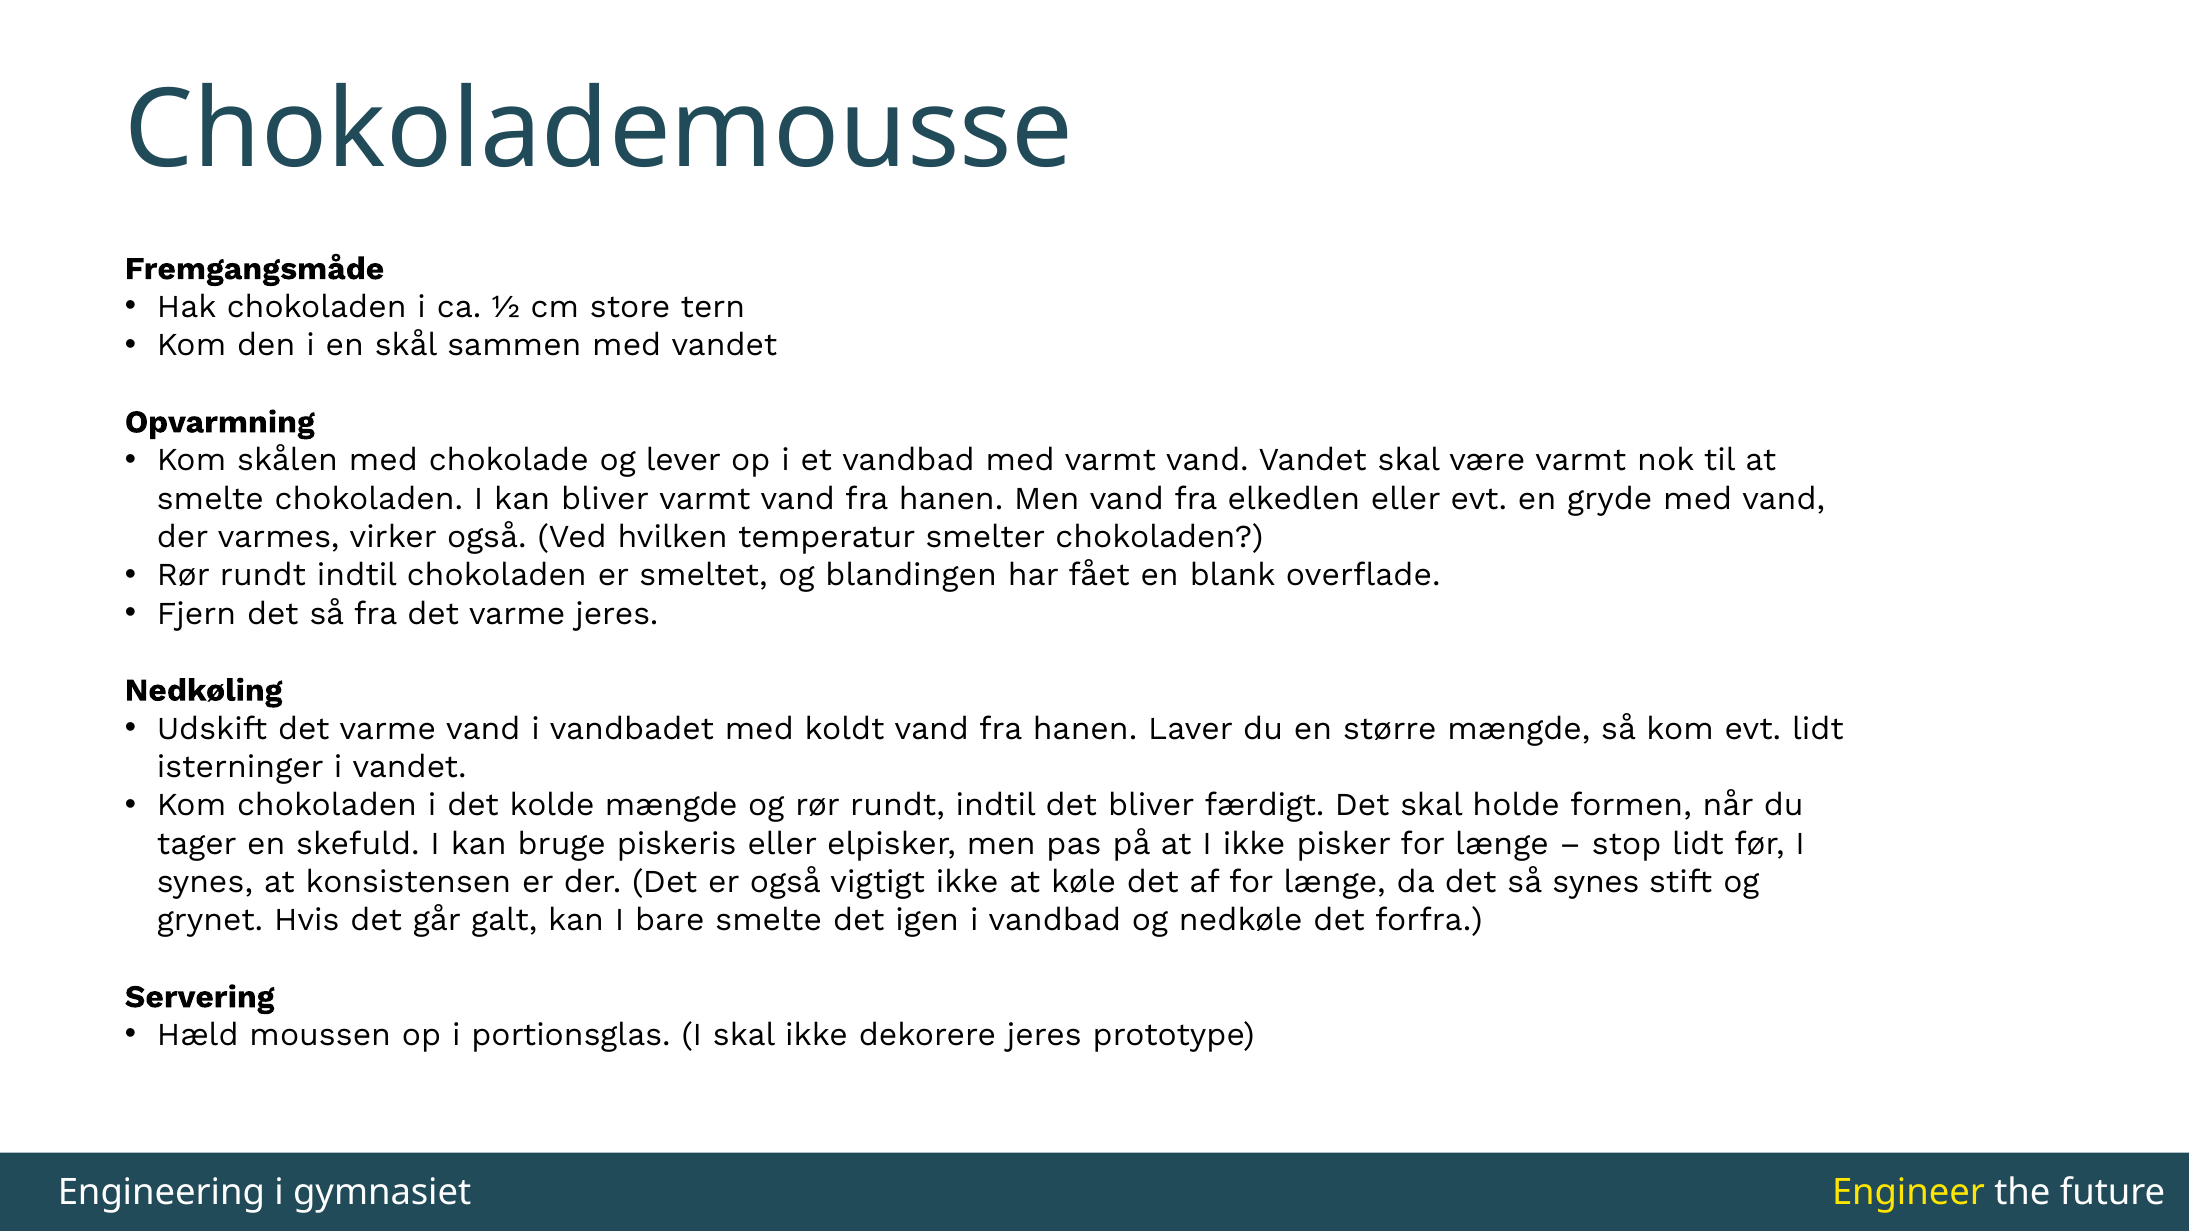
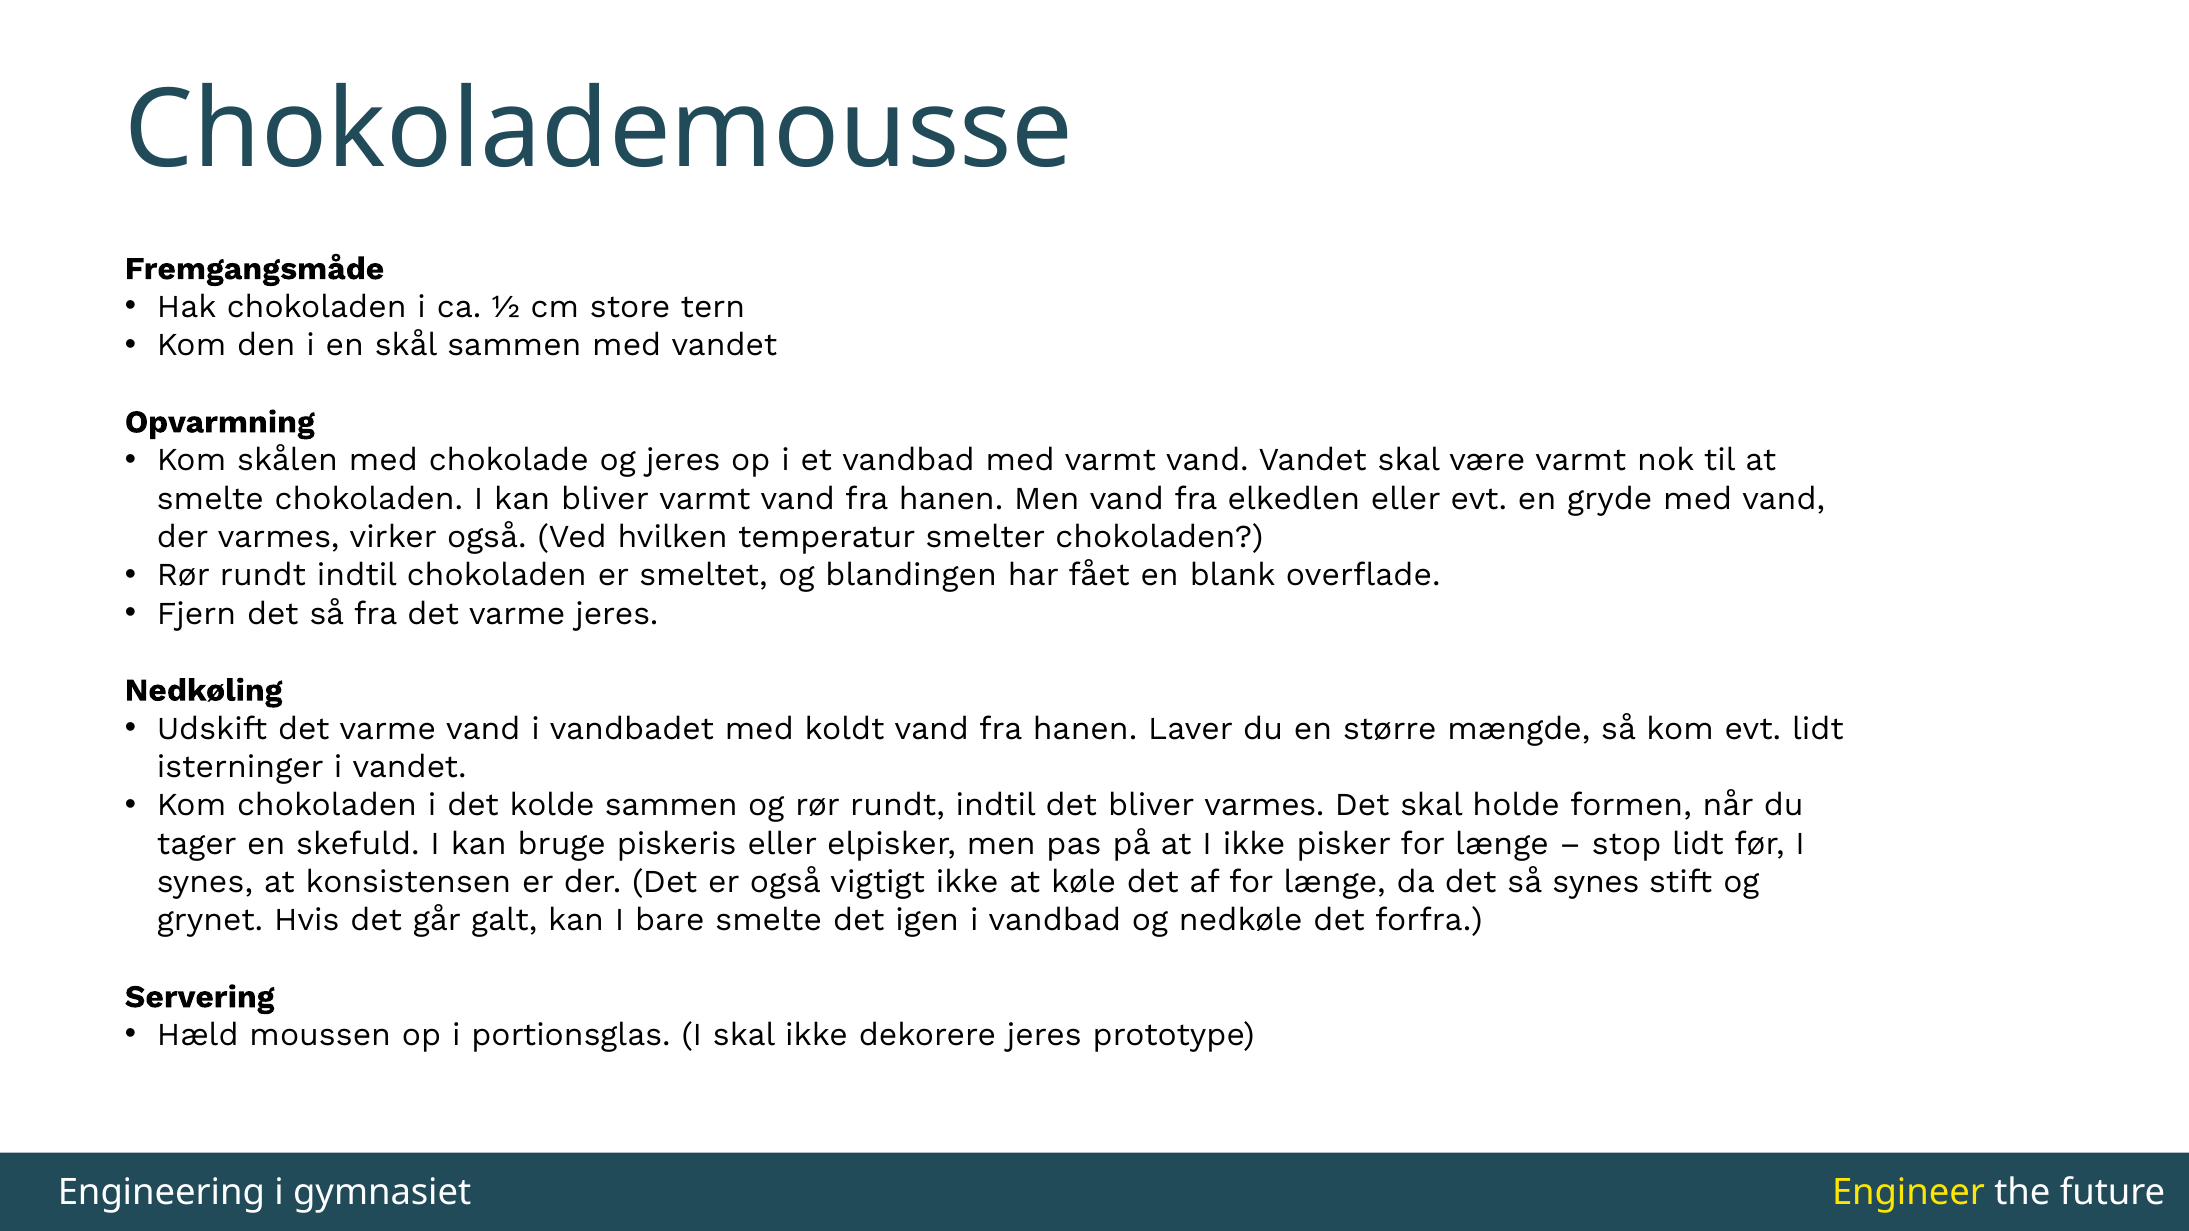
og lever: lever -> jeres
kolde mængde: mængde -> sammen
bliver færdigt: færdigt -> varmes
